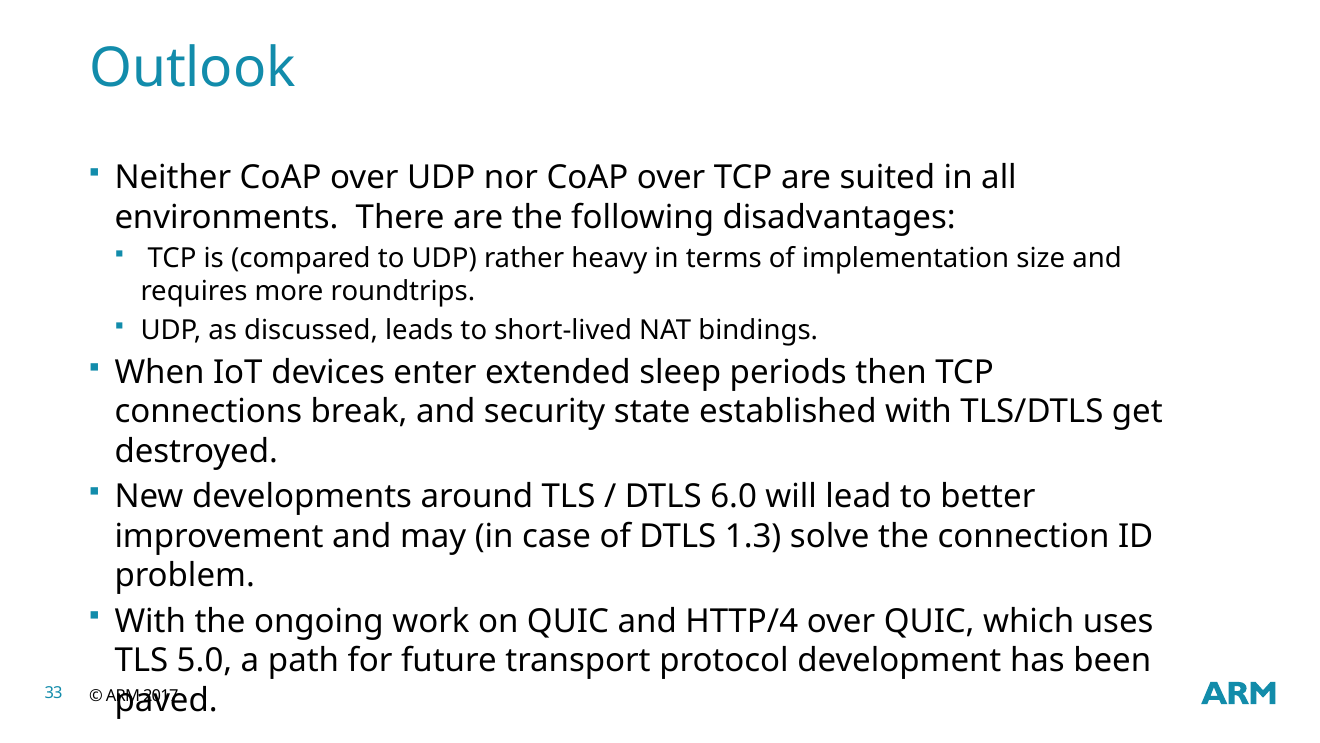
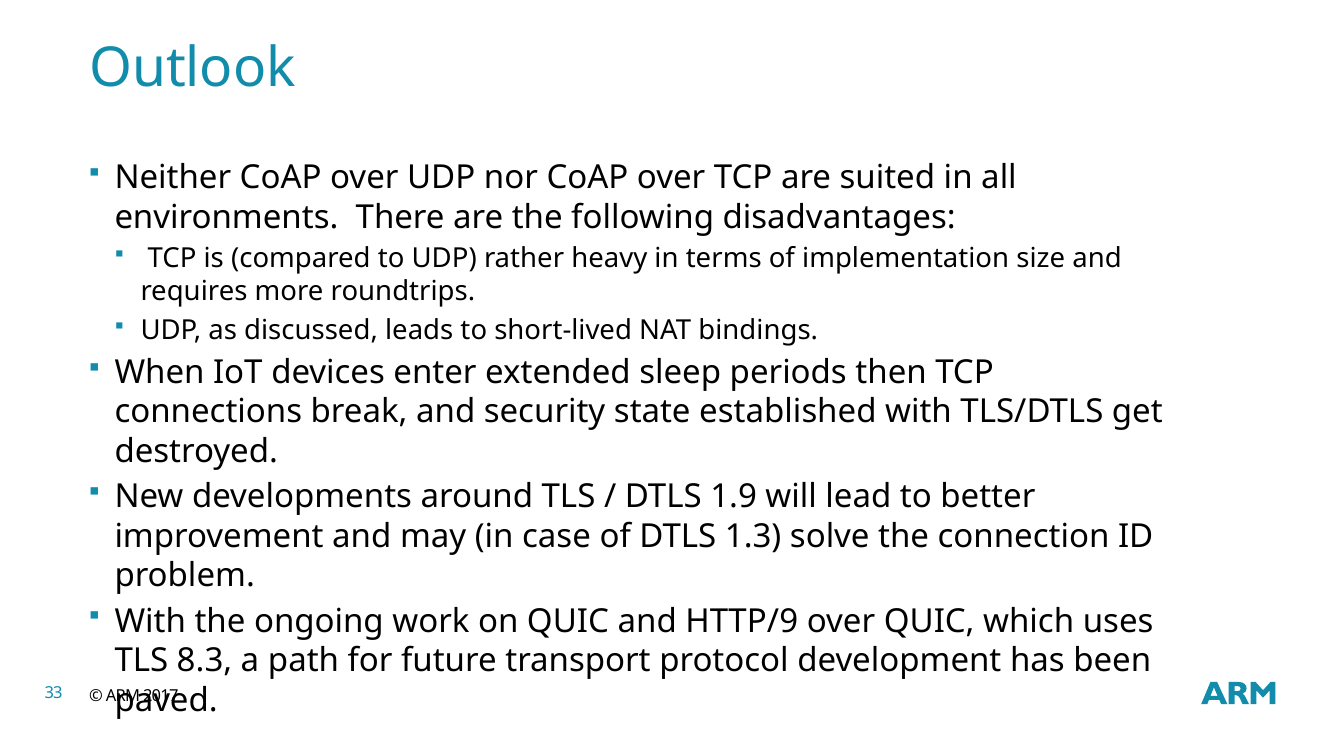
6.0: 6.0 -> 1.9
HTTP/4: HTTP/4 -> HTTP/9
5.0: 5.0 -> 8.3
